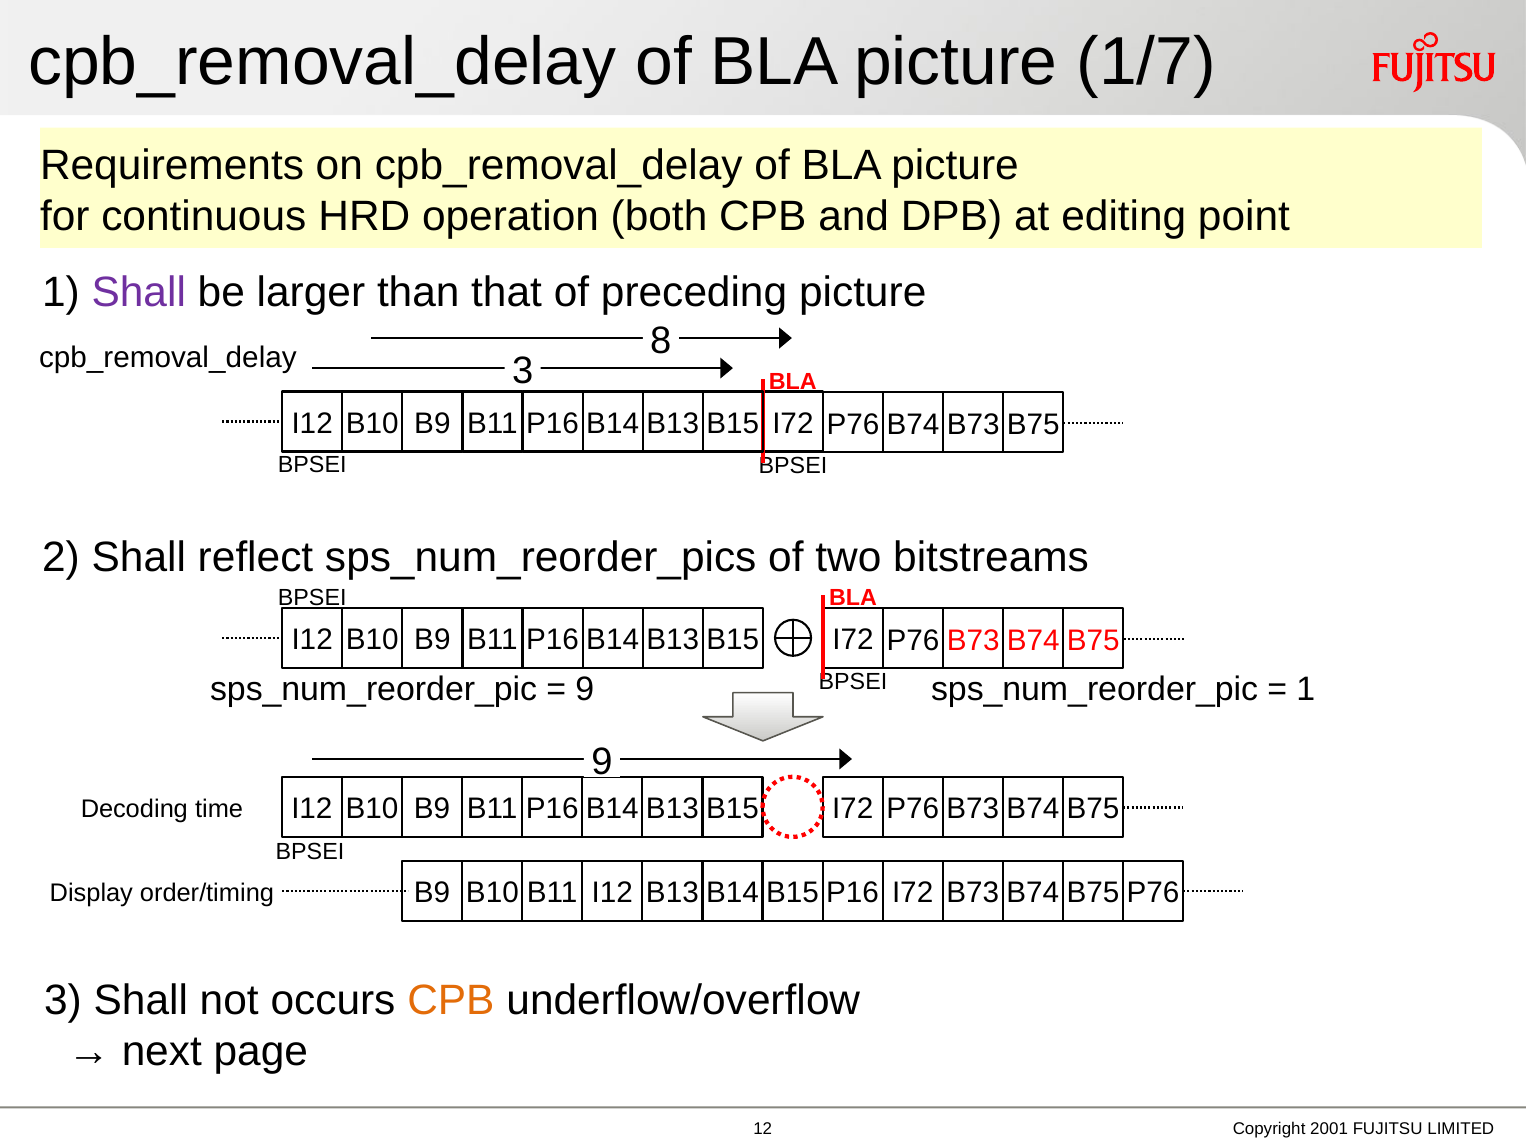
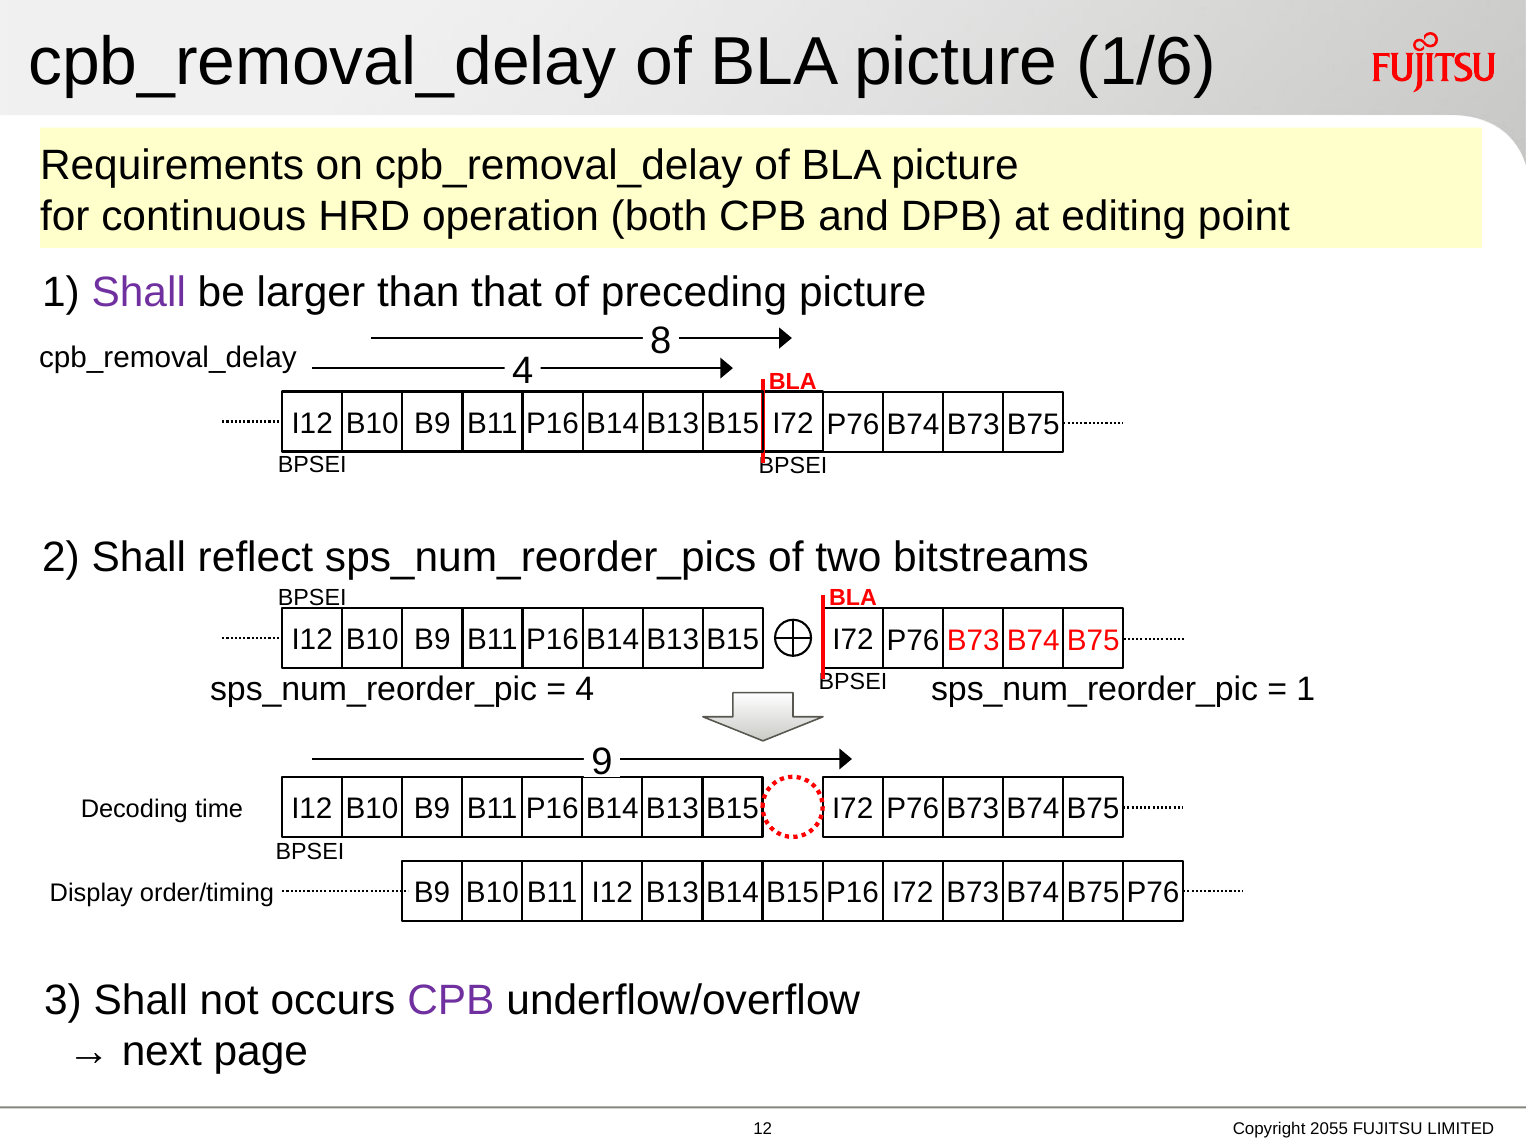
1/7: 1/7 -> 1/6
cpb_removal_delay 3: 3 -> 4
9 at (585, 689): 9 -> 4
CPB at (451, 1000) colour: orange -> purple
2001: 2001 -> 2055
